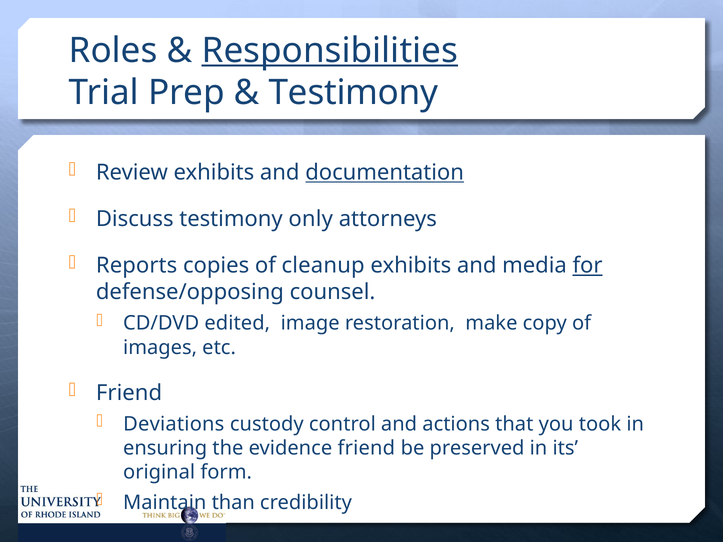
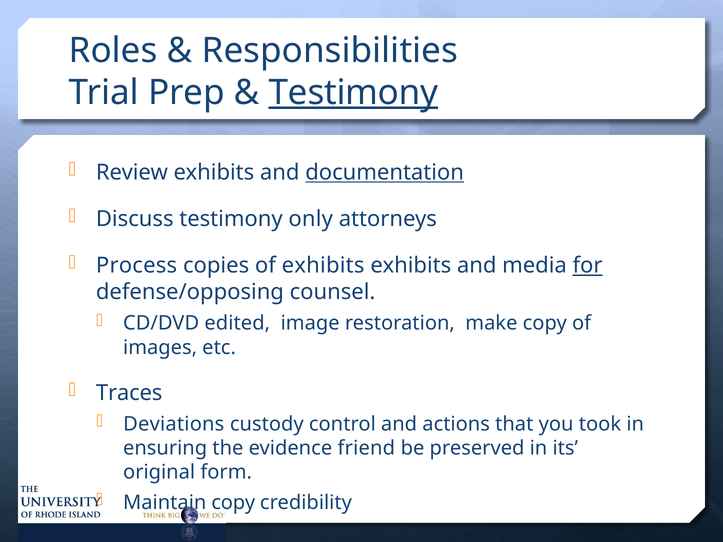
Responsibilities underline: present -> none
Testimony at (353, 93) underline: none -> present
Reports: Reports -> Process
of cleanup: cleanup -> exhibits
Friend at (129, 393): Friend -> Traces
Maintain than: than -> copy
